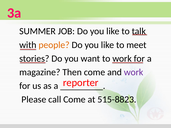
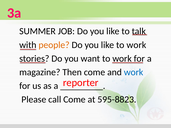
like to meet: meet -> work
work at (134, 72) colour: purple -> blue
515-8823: 515-8823 -> 595-8823
